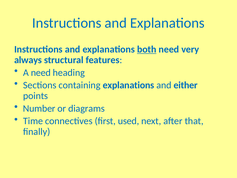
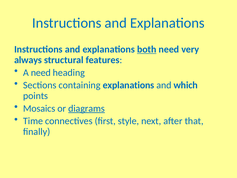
either: either -> which
Number: Number -> Mosaics
diagrams underline: none -> present
used: used -> style
